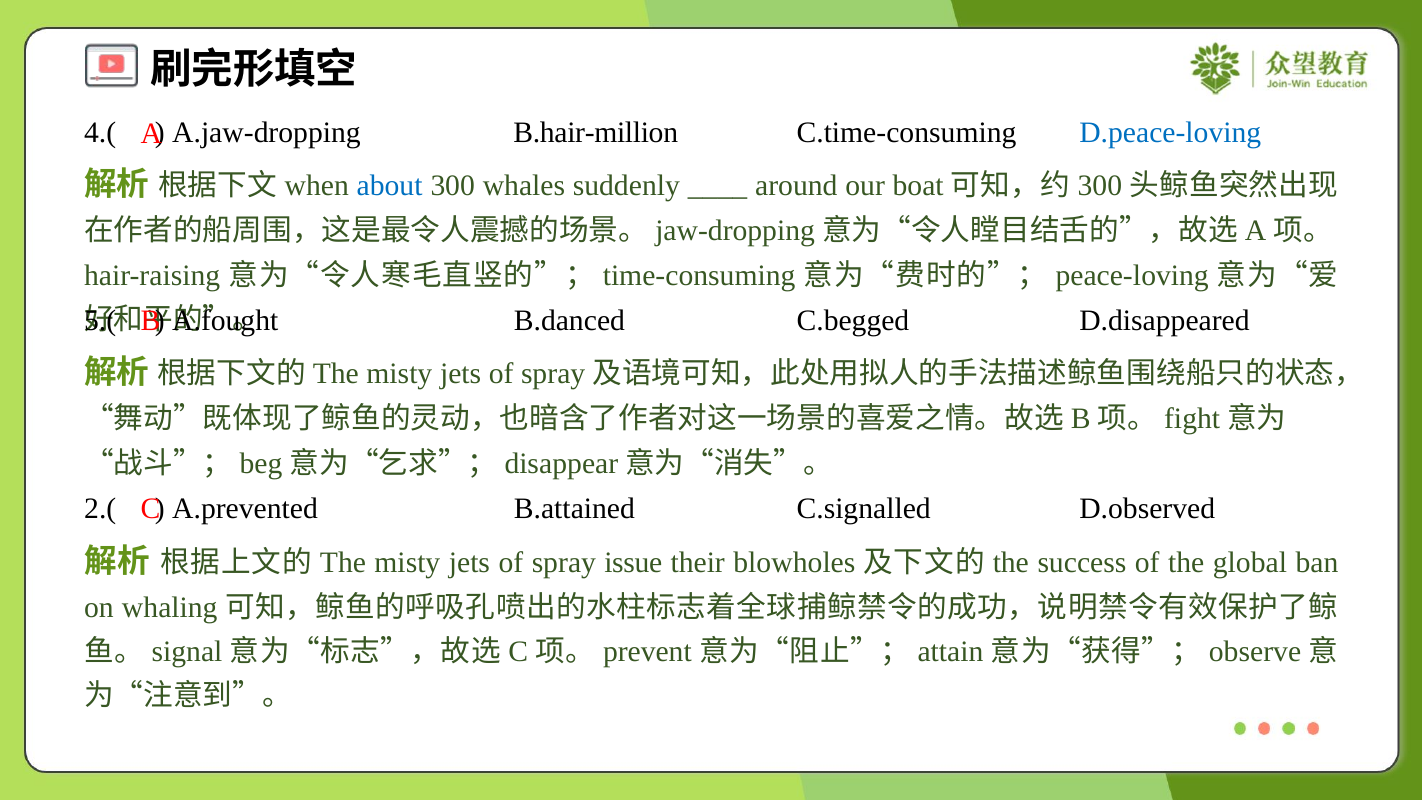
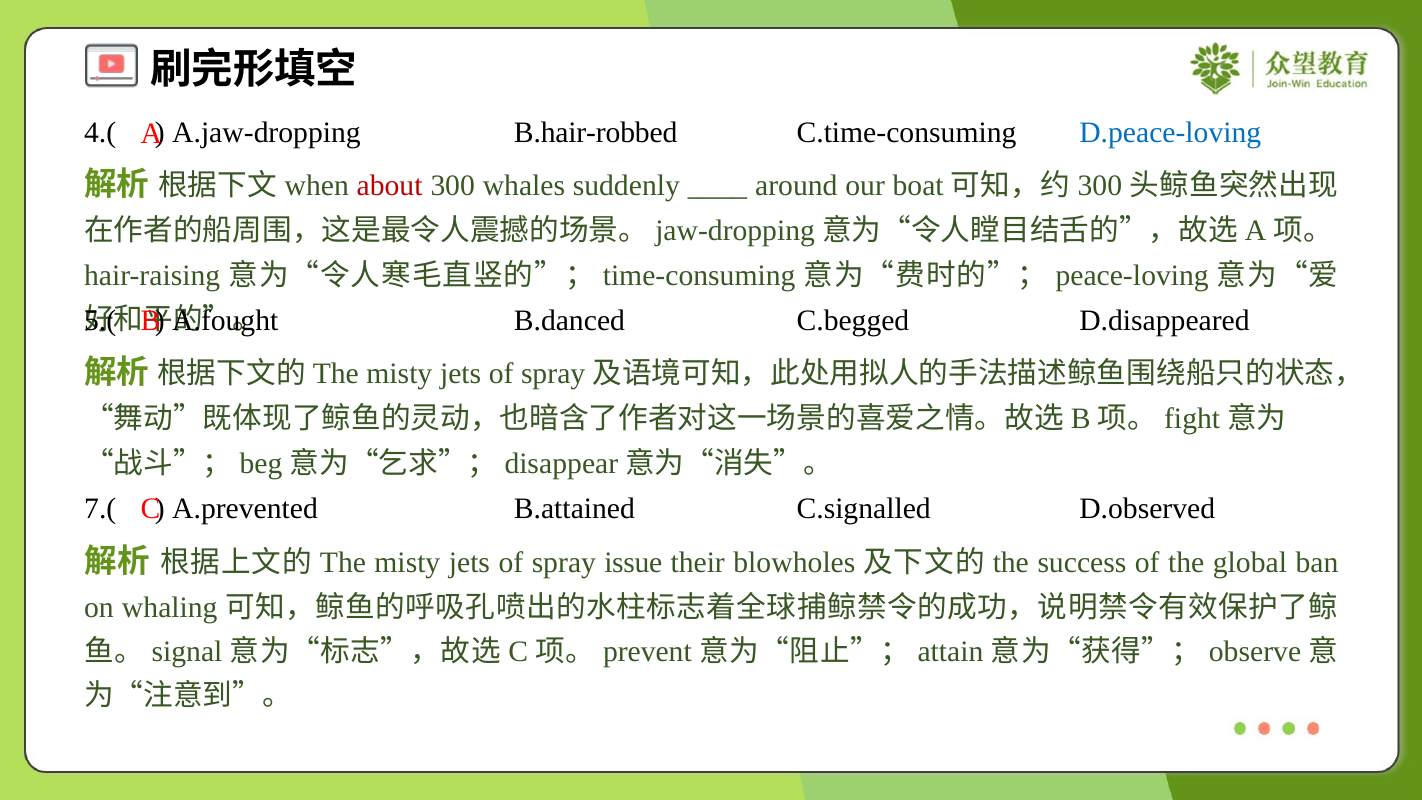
B.hair-million: B.hair-million -> B.hair-robbed
about colour: blue -> red
2.(: 2.( -> 7.(
